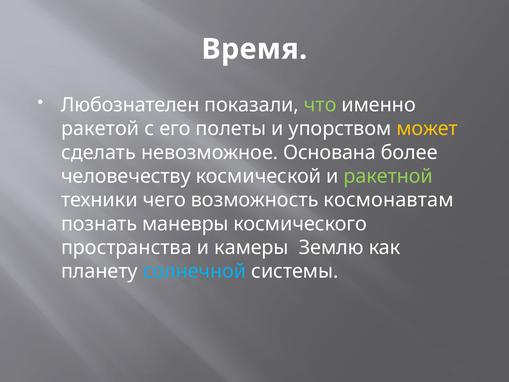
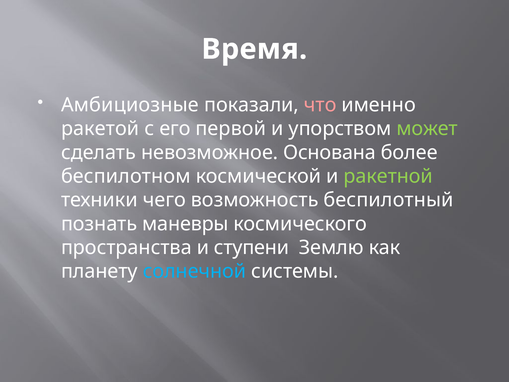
Любознателен: Любознателен -> Амбициозные
что colour: light green -> pink
полеты: полеты -> первой
может colour: yellow -> light green
человечеству: человечеству -> беспилотном
космонавтам: космонавтам -> беспилотный
камеры: камеры -> ступени
